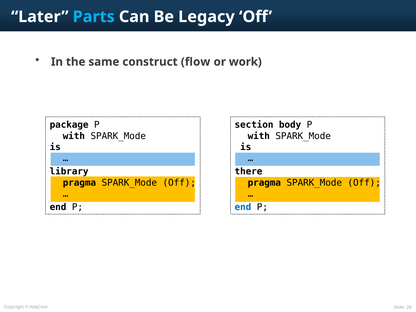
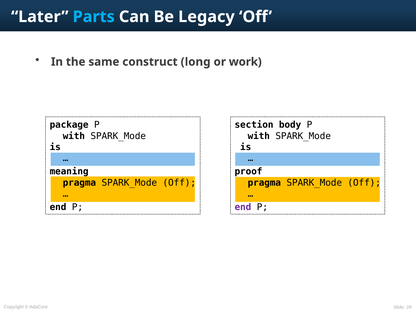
flow: flow -> long
library: library -> meaning
there: there -> proof
end at (243, 207) colour: blue -> purple
